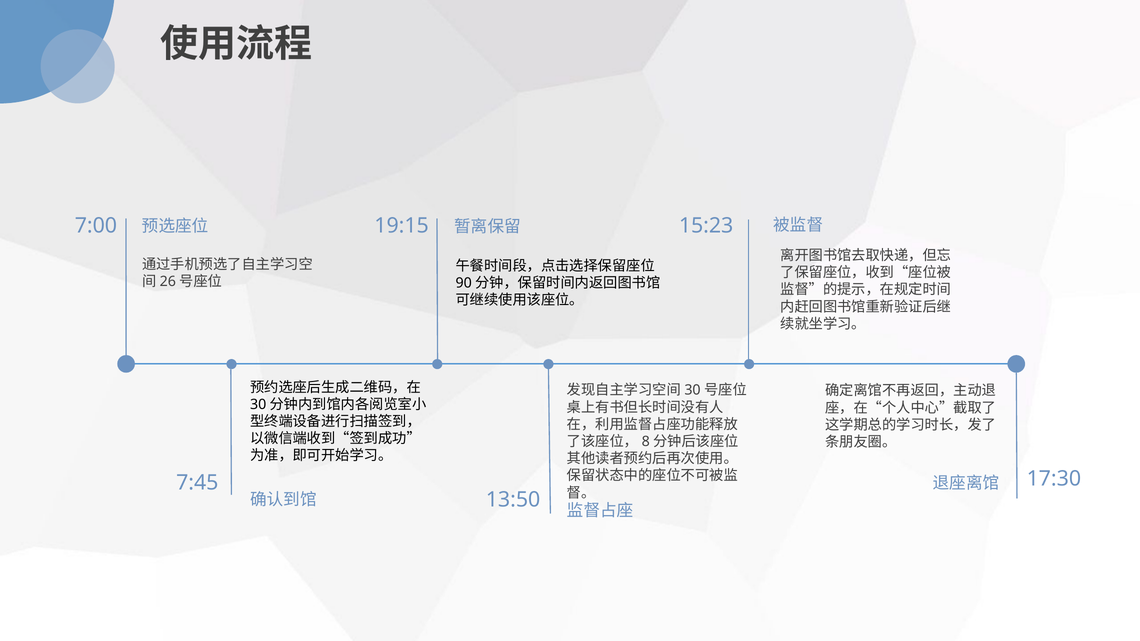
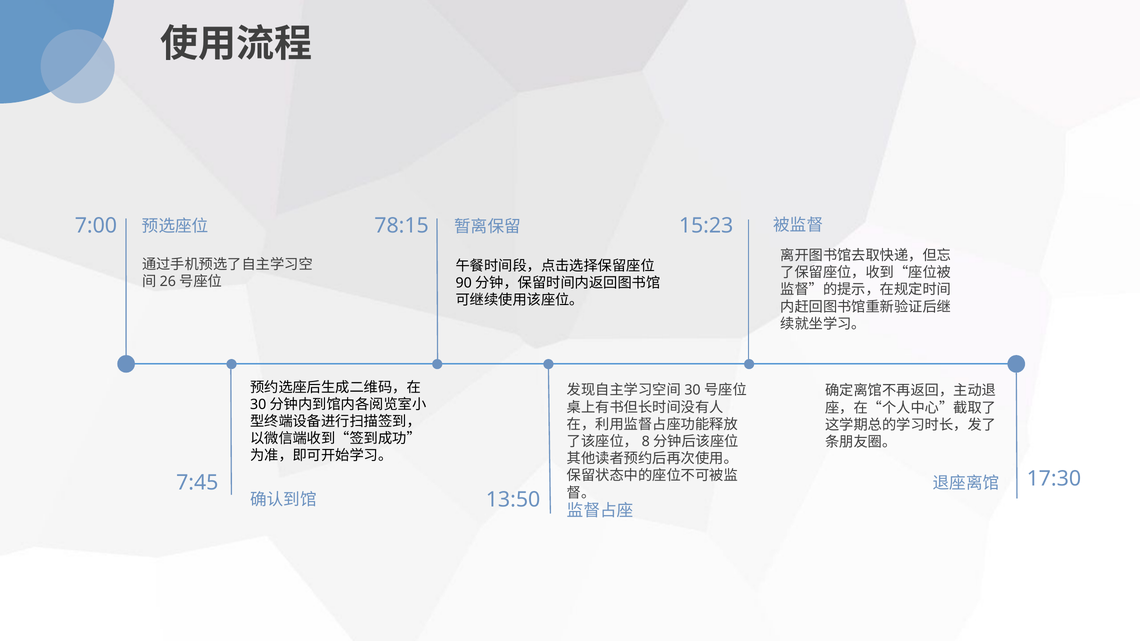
19:15: 19:15 -> 78:15
